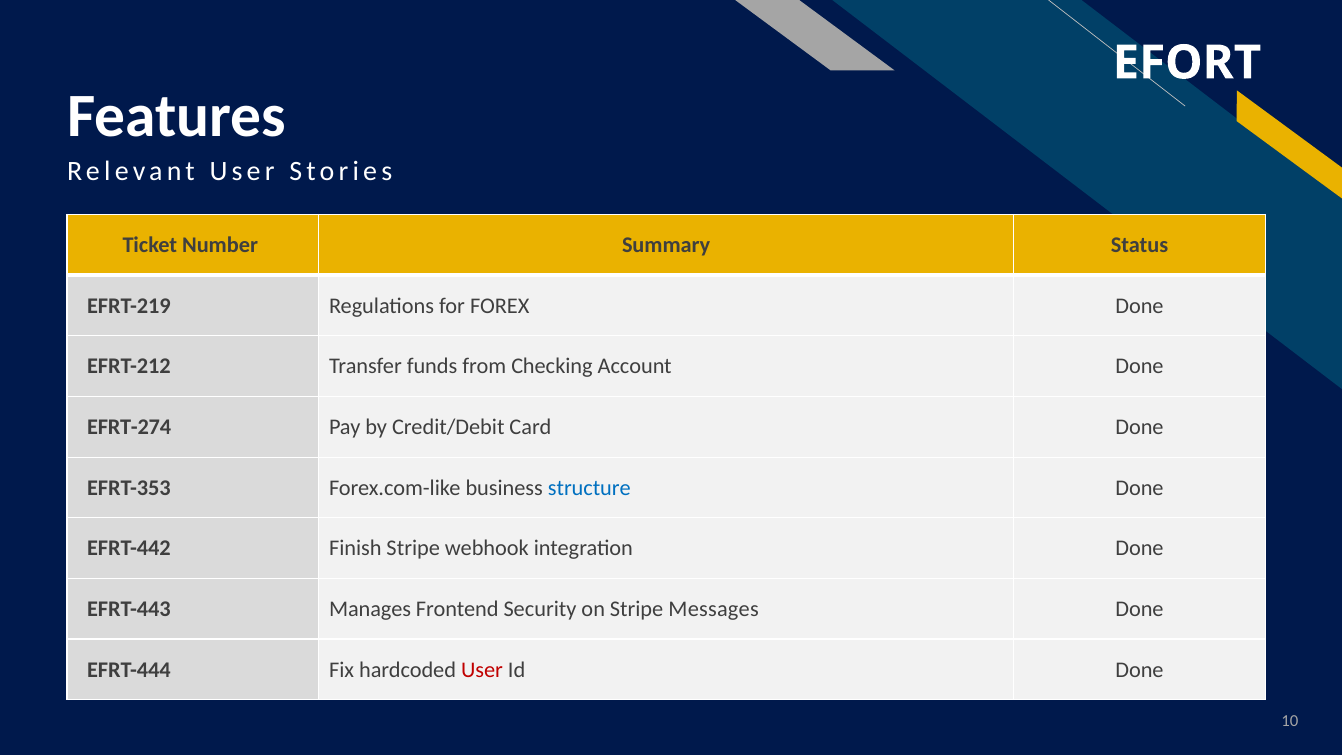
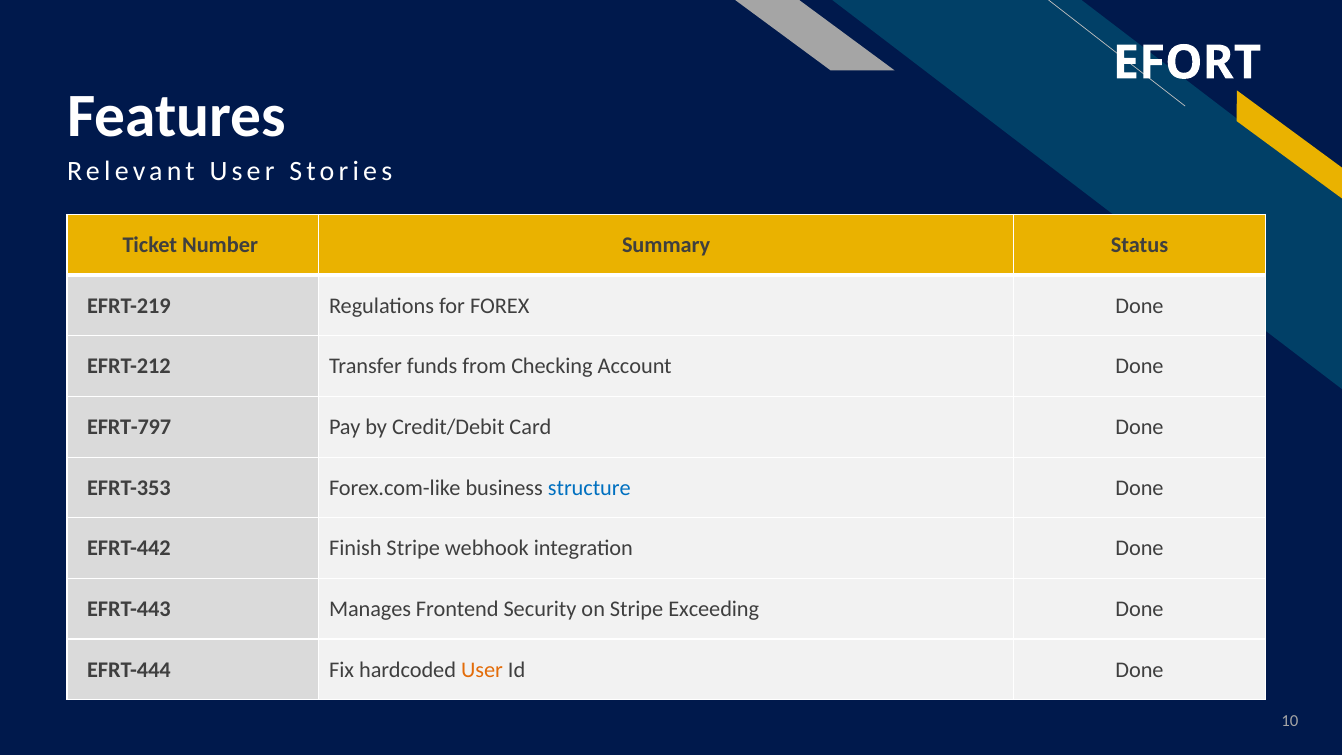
EFRT-274: EFRT-274 -> EFRT-797
Messages: Messages -> Exceeding
User at (482, 670) colour: red -> orange
